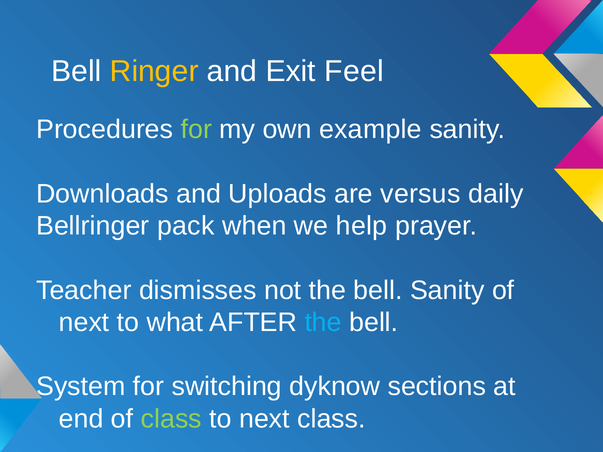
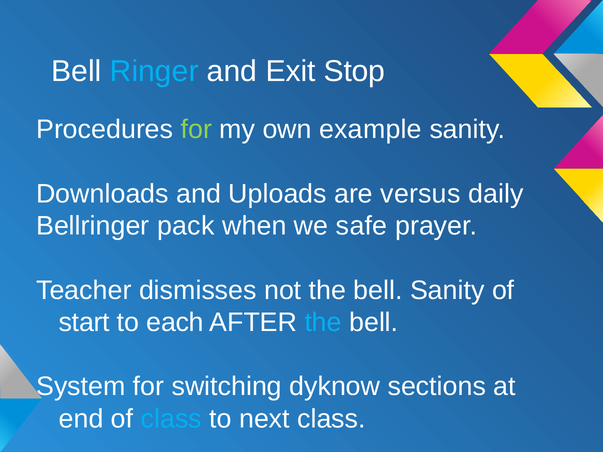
Ringer colour: yellow -> light blue
Feel: Feel -> Stop
help: help -> safe
next at (84, 323): next -> start
what: what -> each
class at (171, 419) colour: light green -> light blue
